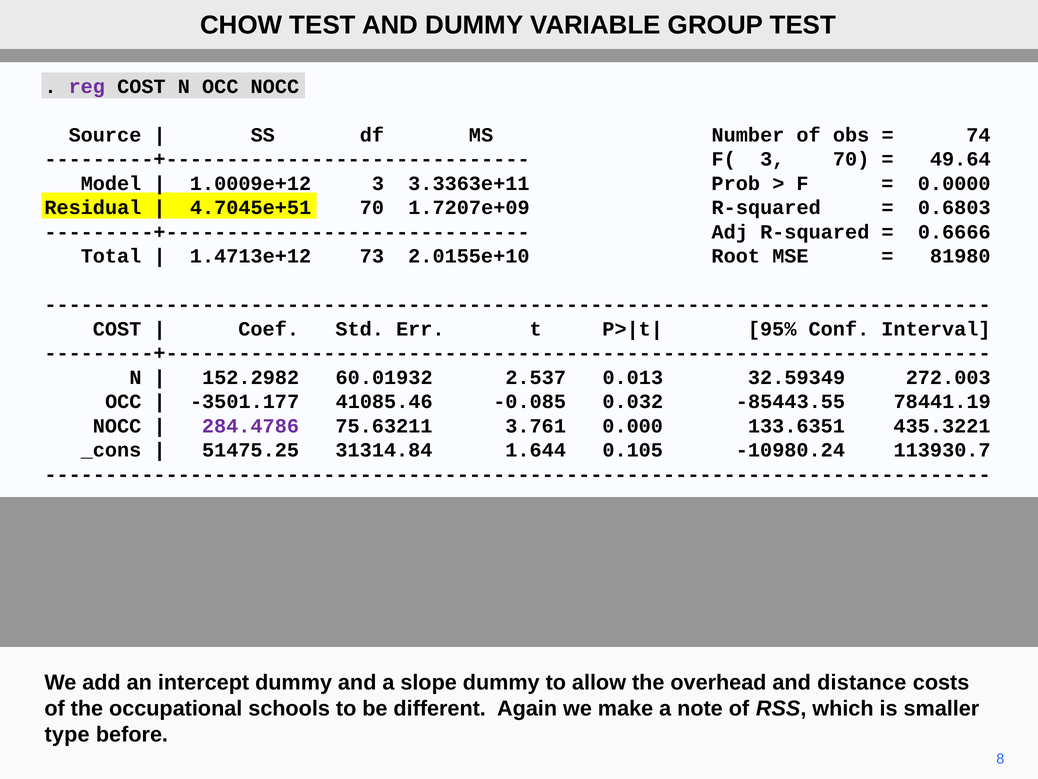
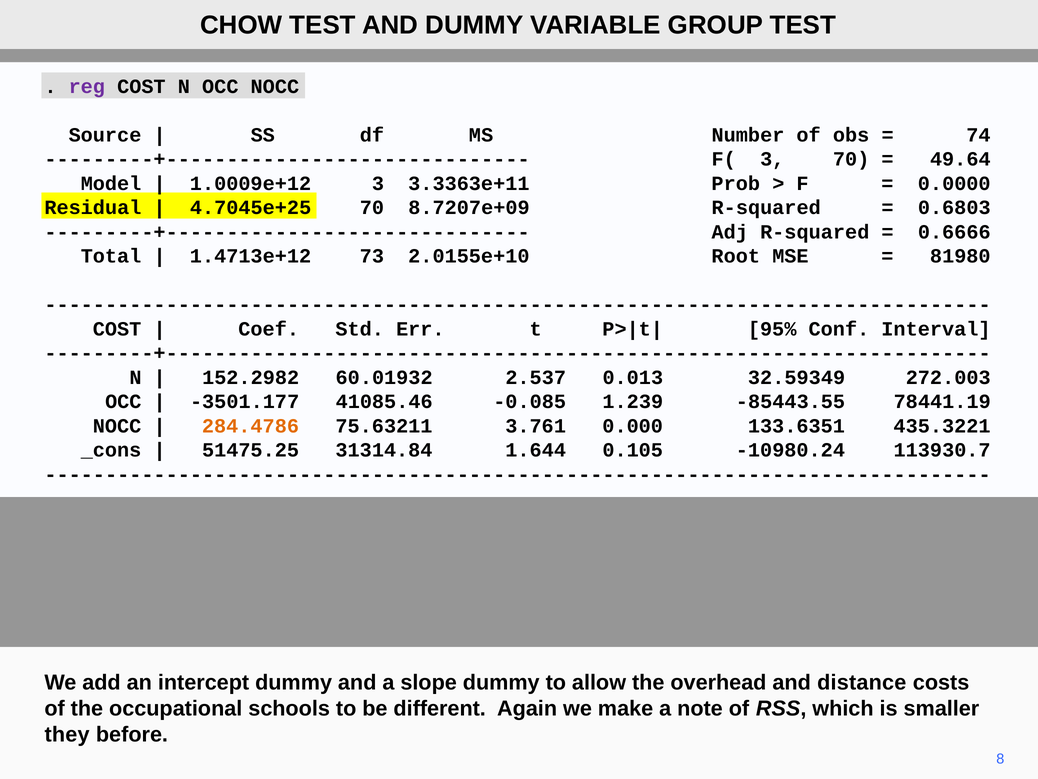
4.7045e+51: 4.7045e+51 -> 4.7045e+25
1.7207e+09: 1.7207e+09 -> 8.7207e+09
0.032: 0.032 -> 1.239
284.4786 colour: purple -> orange
type: type -> they
